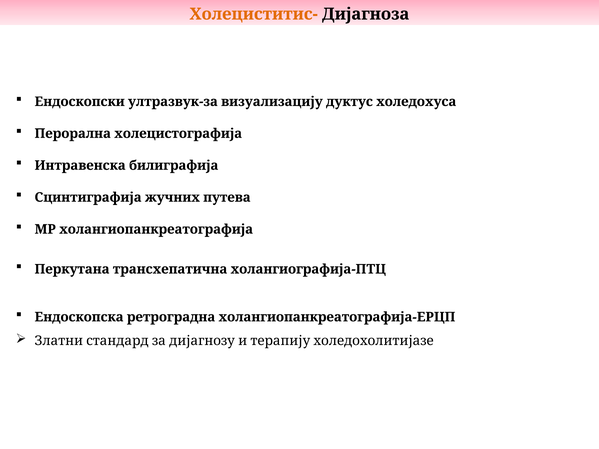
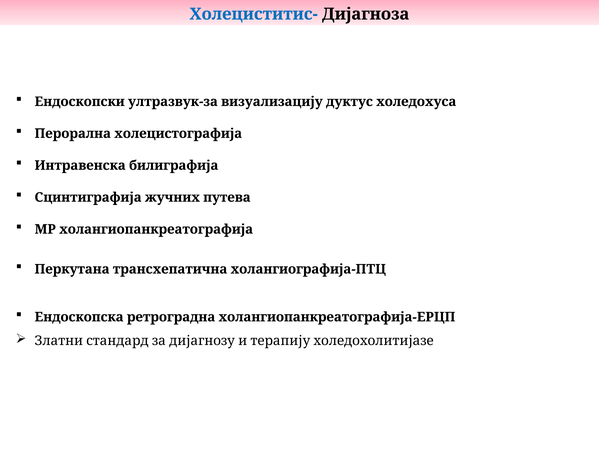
Холециститис- colour: orange -> blue
